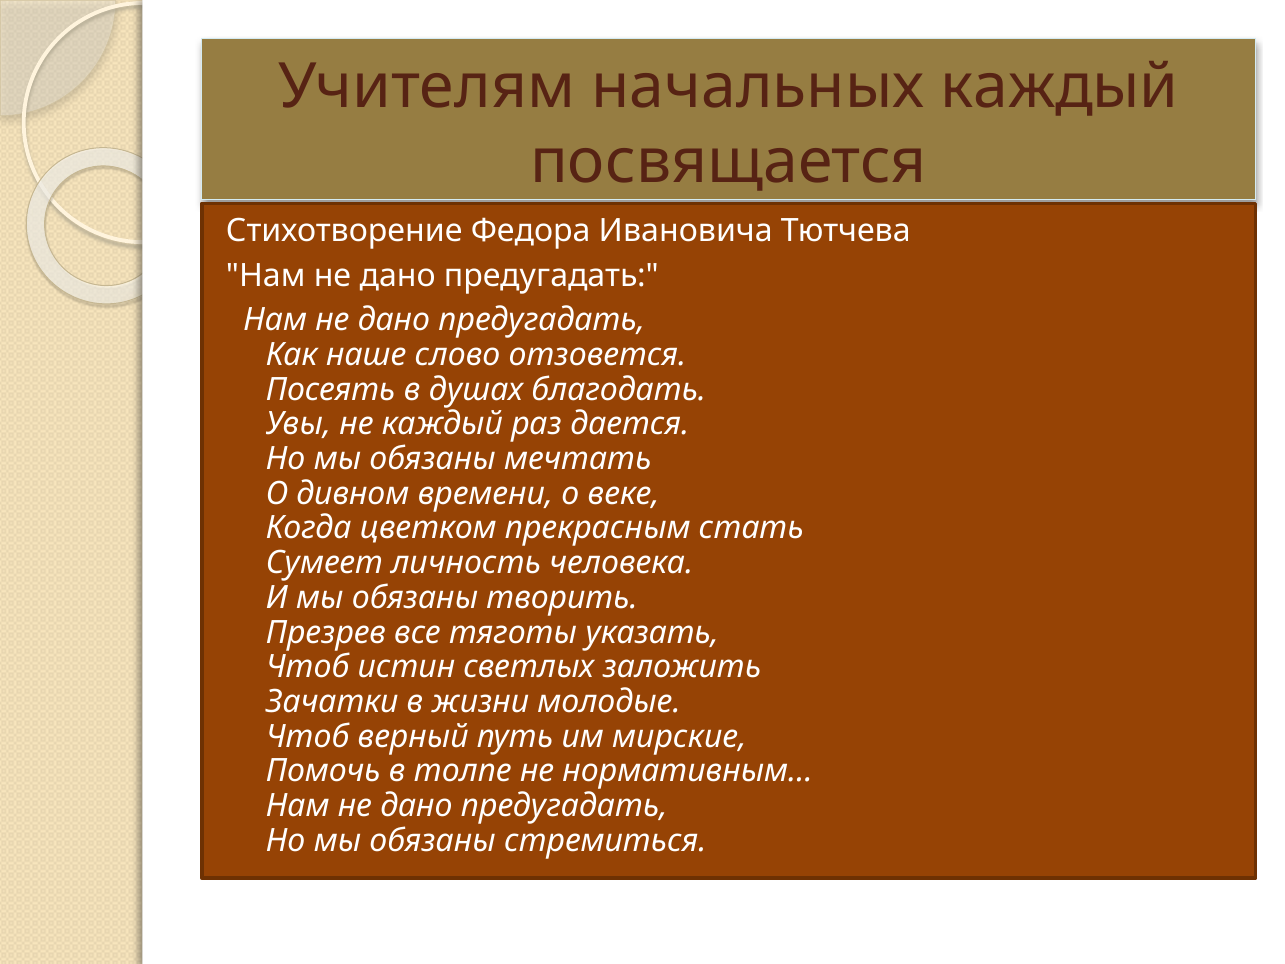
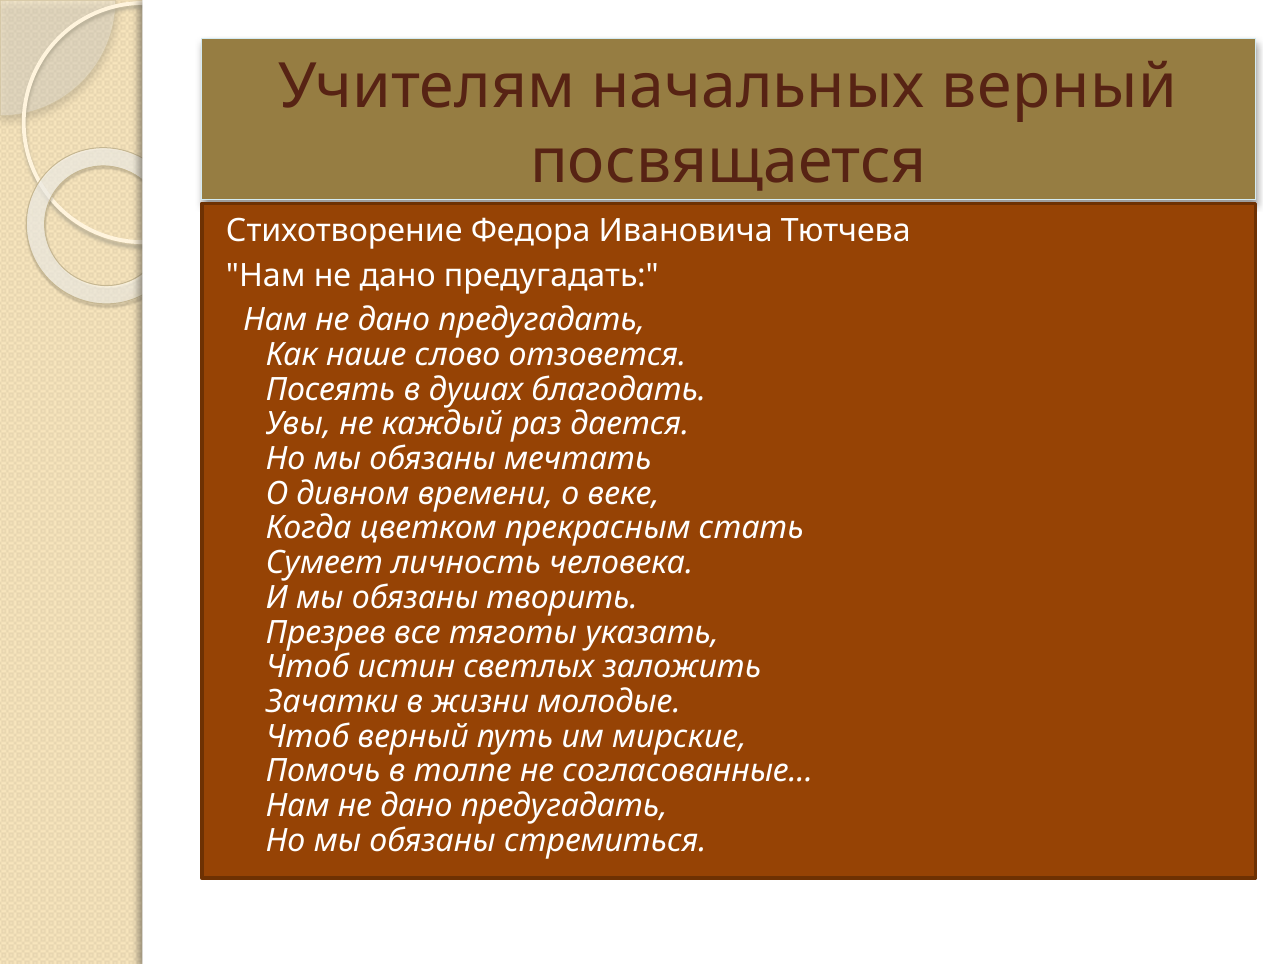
начальных каждый: каждый -> верный
нормативным: нормативным -> согласованные
